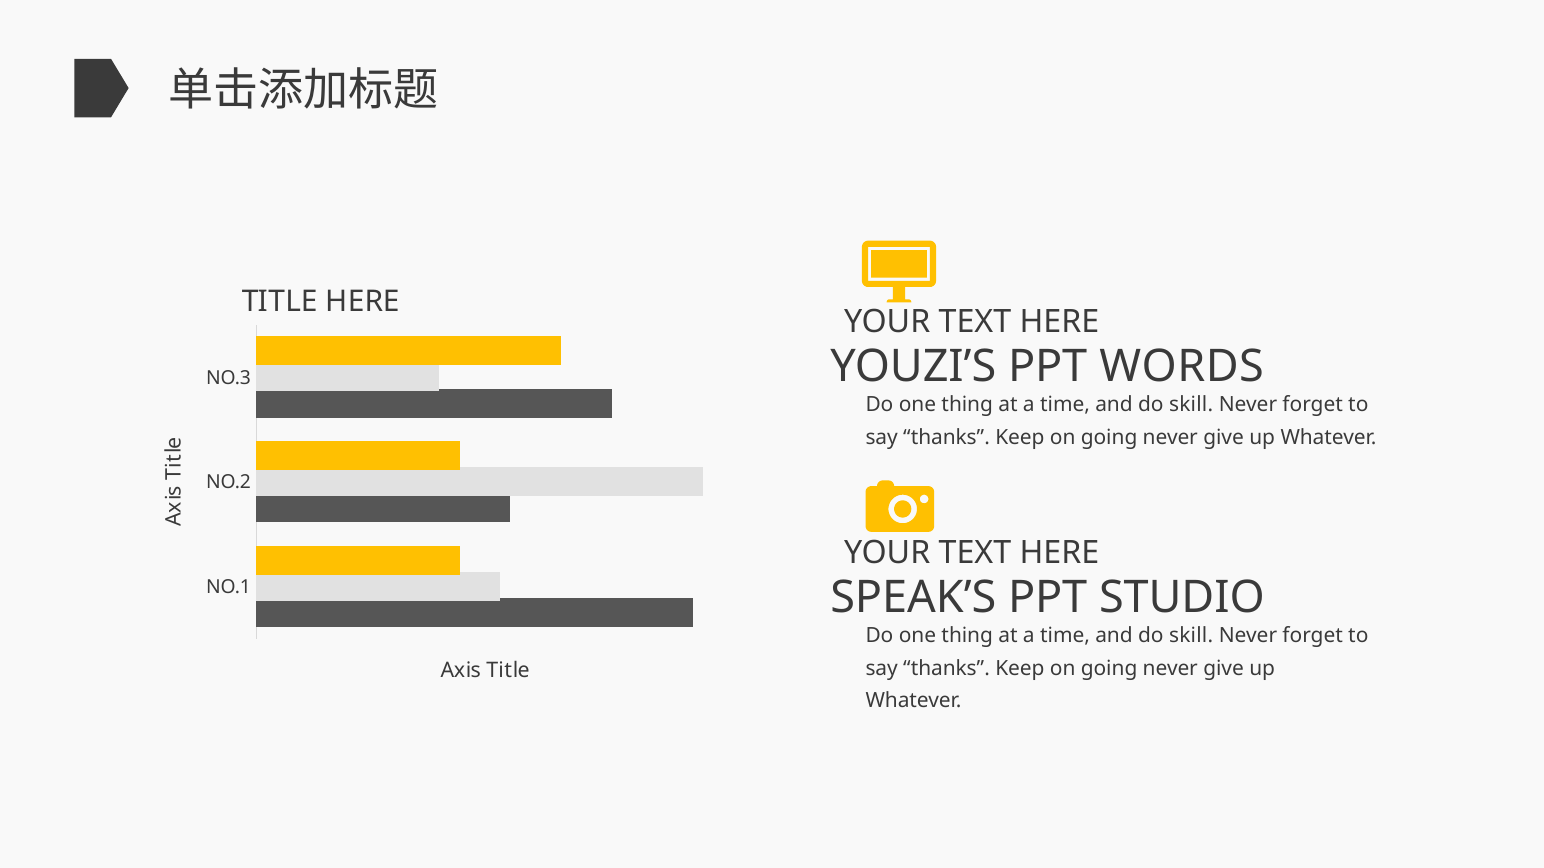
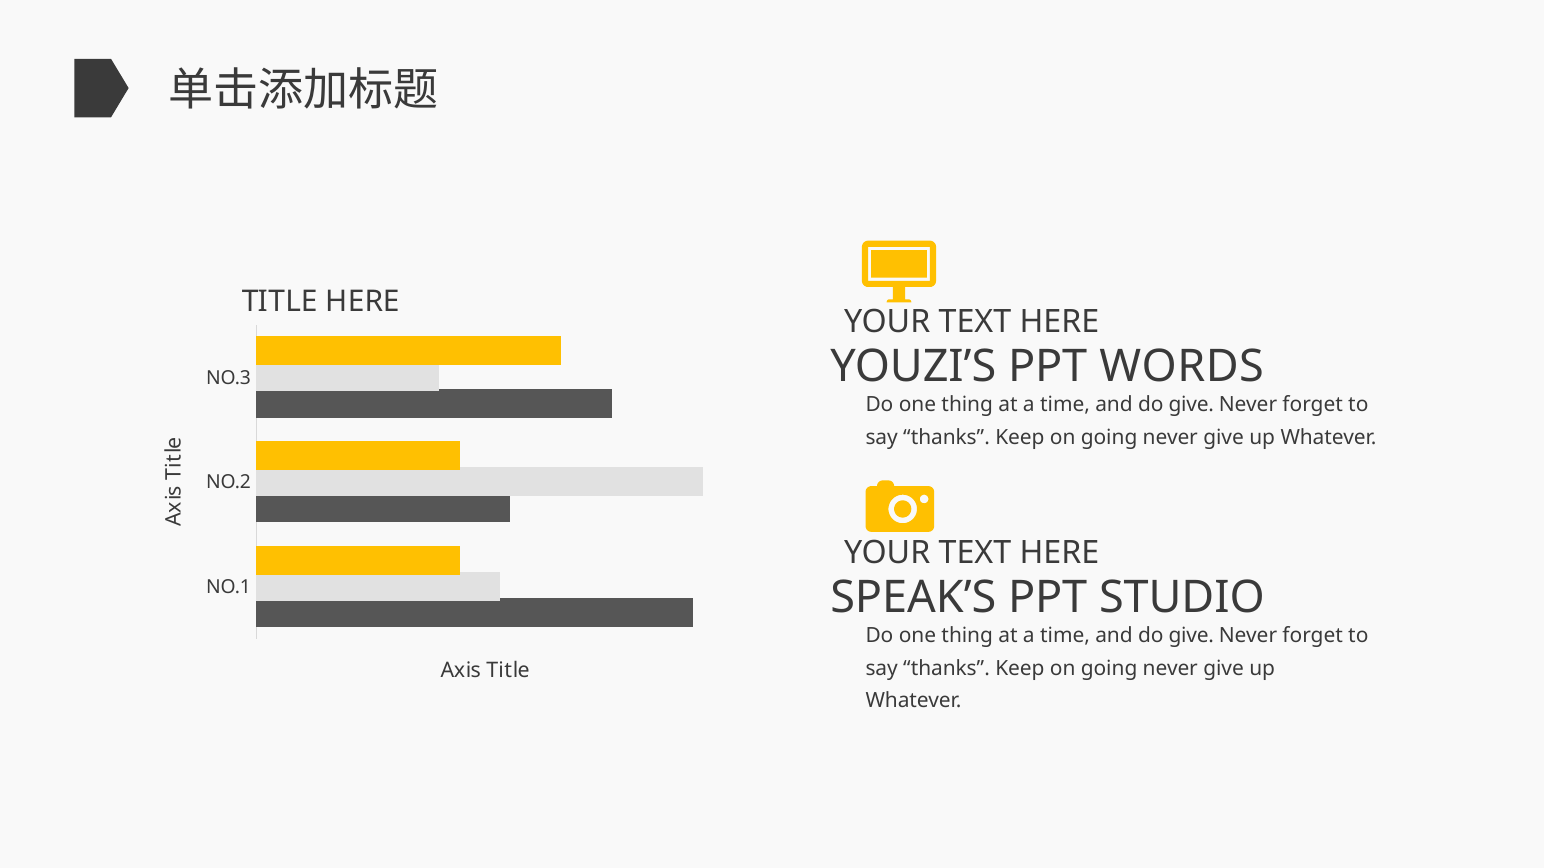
skill at (1191, 405): skill -> give
skill at (1191, 636): skill -> give
